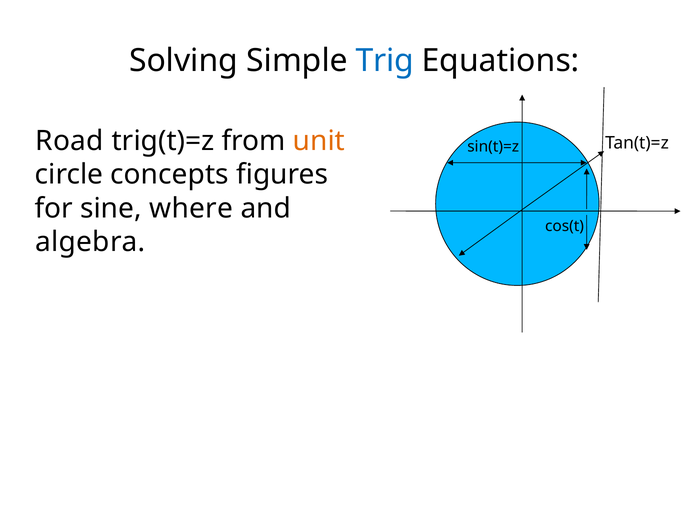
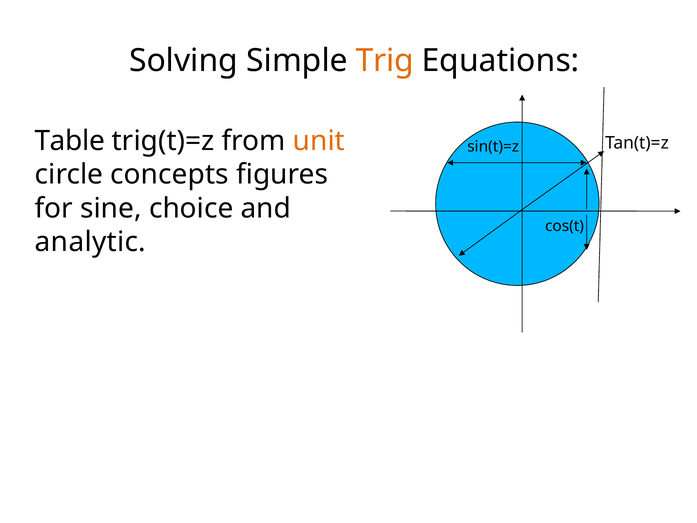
Trig colour: blue -> orange
Road: Road -> Table
where: where -> choice
algebra: algebra -> analytic
